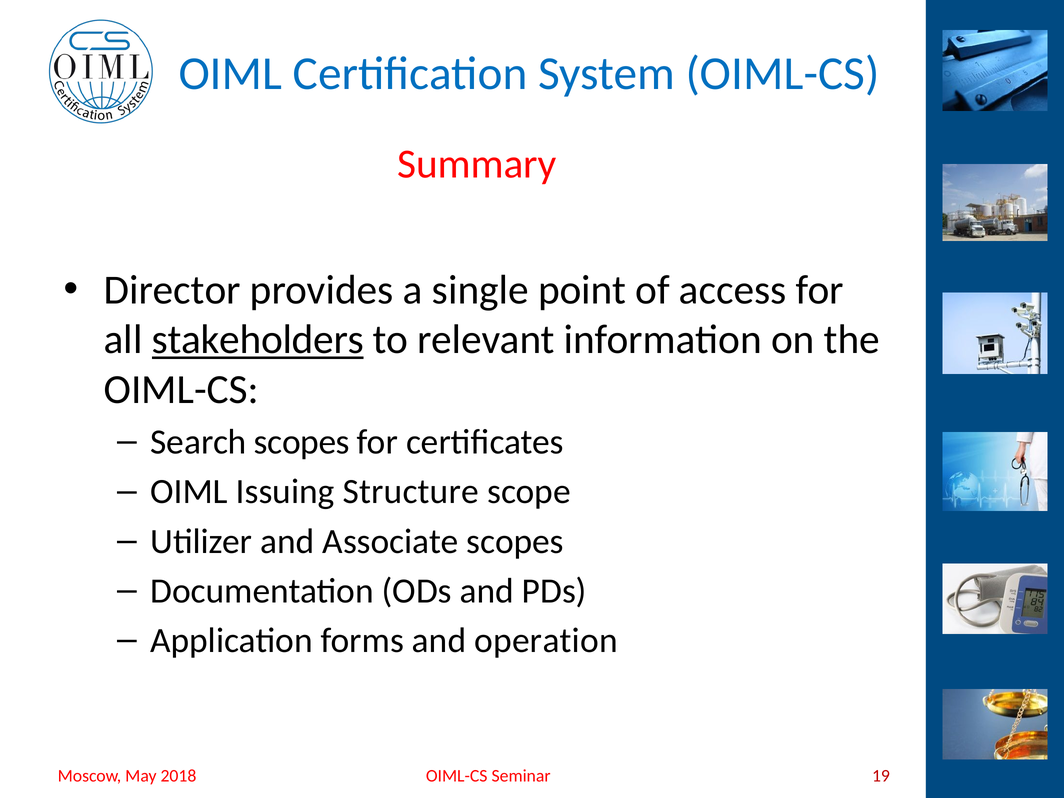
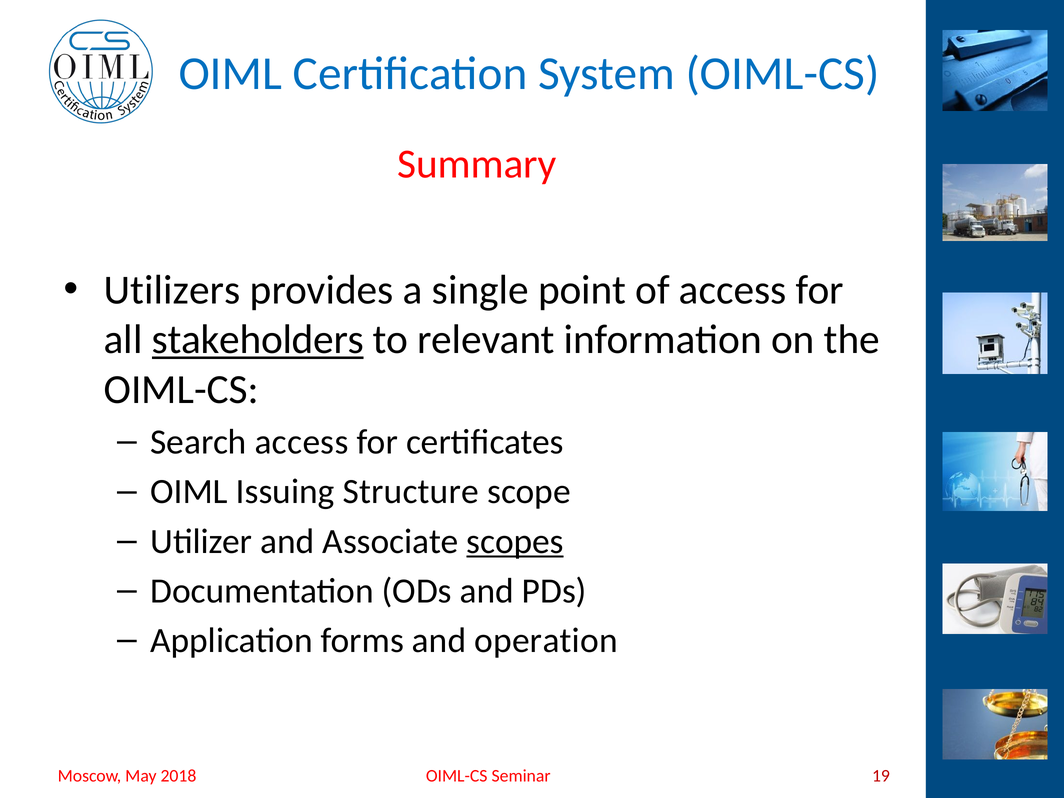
Director: Director -> Utilizers
Search scopes: scopes -> access
scopes at (515, 541) underline: none -> present
